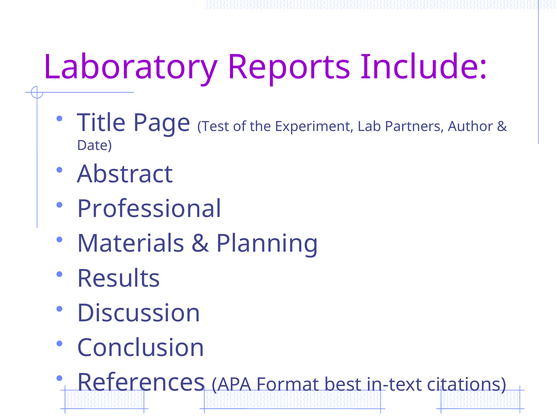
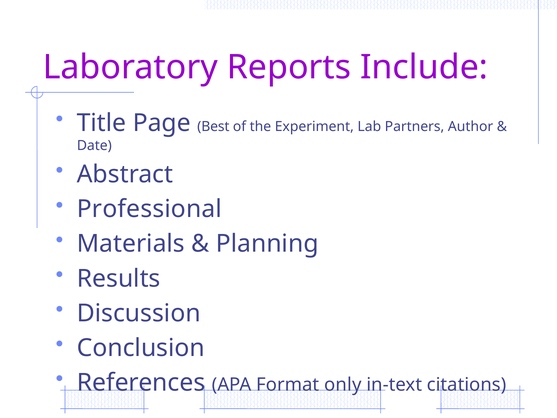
Test: Test -> Best
best: best -> only
